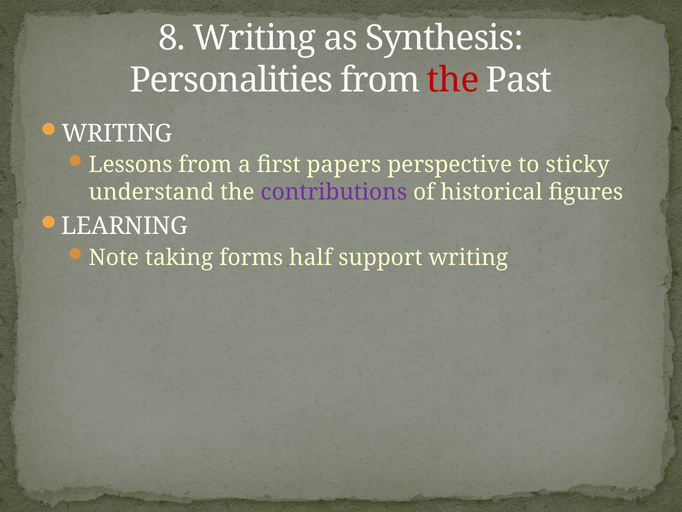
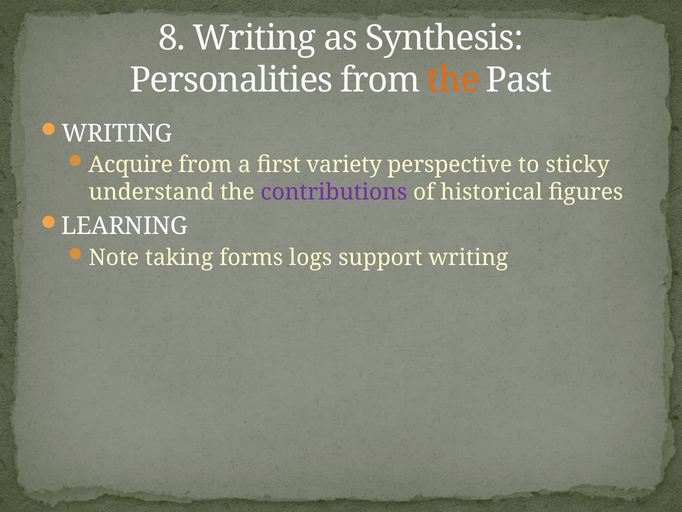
the at (453, 80) colour: red -> orange
Lessons: Lessons -> Acquire
papers: papers -> variety
half: half -> logs
